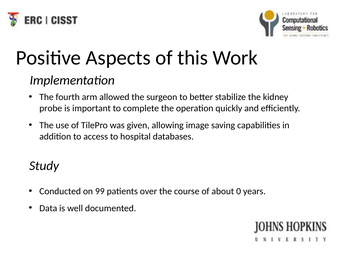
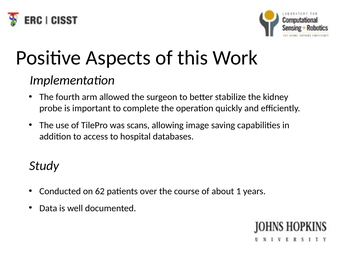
given: given -> scans
99: 99 -> 62
0: 0 -> 1
